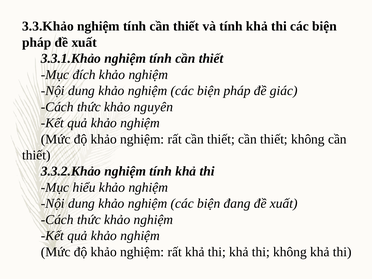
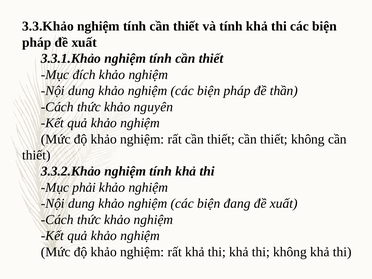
giác: giác -> thần
hiểu: hiểu -> phải
